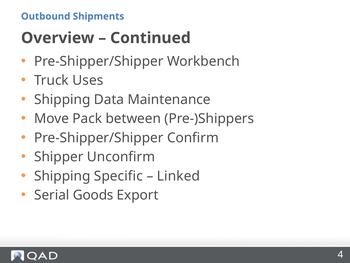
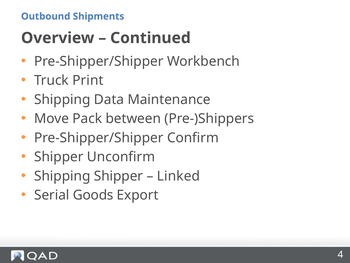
Uses: Uses -> Print
Shipping Specific: Specific -> Shipper
